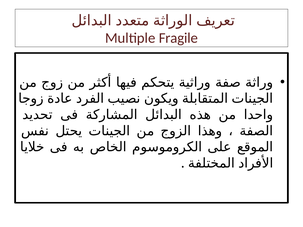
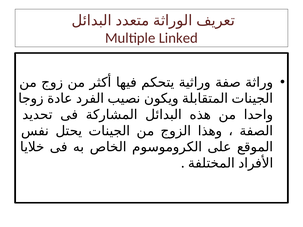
Fragile: Fragile -> Linked
